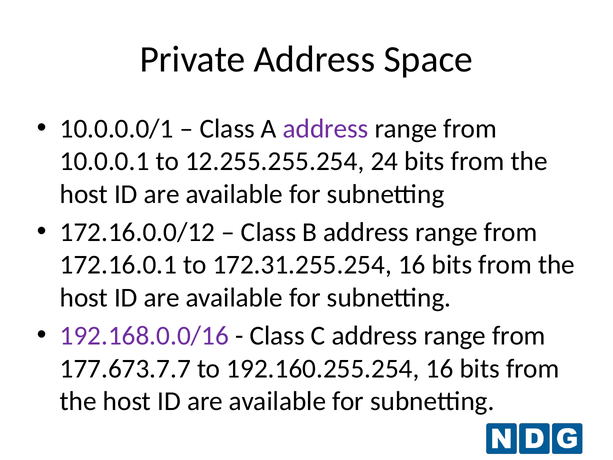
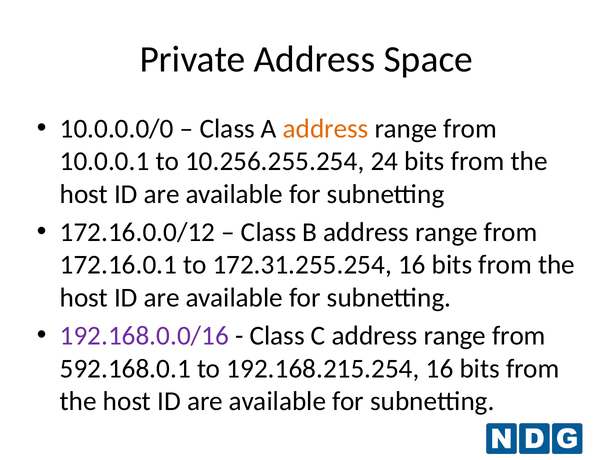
10.0.0.0/1: 10.0.0.0/1 -> 10.0.0.0/0
address at (326, 129) colour: purple -> orange
12.255.255.254: 12.255.255.254 -> 10.256.255.254
177.673.7.7: 177.673.7.7 -> 592.168.0.1
192.160.255.254: 192.160.255.254 -> 192.168.215.254
